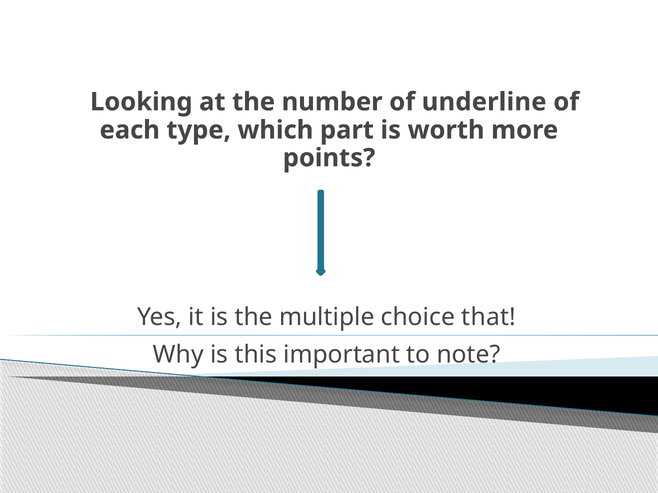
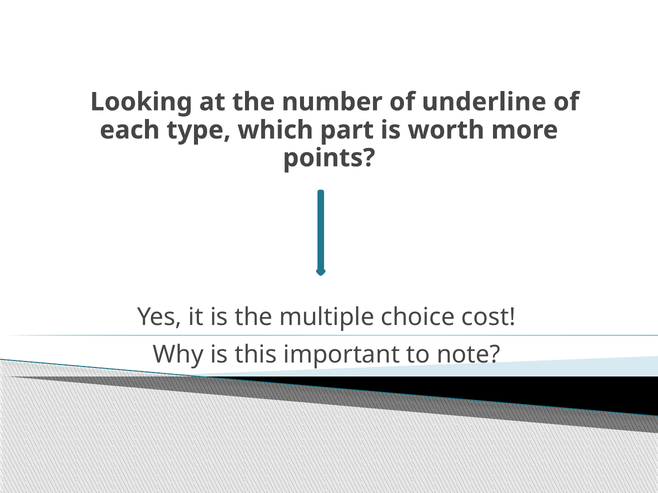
that: that -> cost
